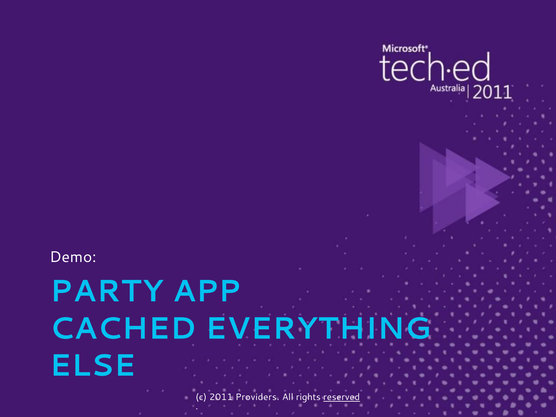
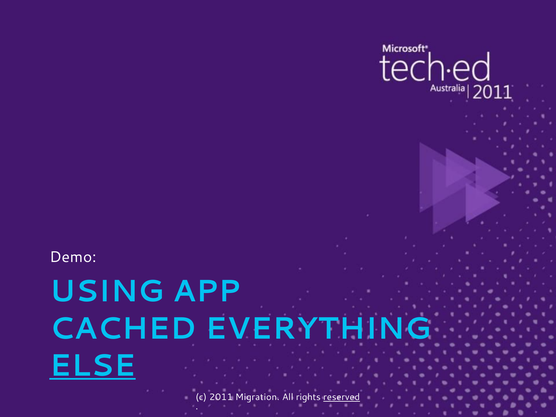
PARTY: PARTY -> USING
ELSE underline: none -> present
Providers: Providers -> Migration
